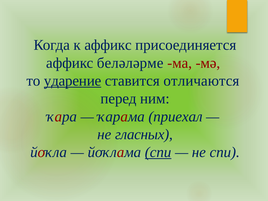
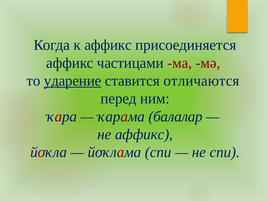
беләләрме: беләләрме -> частицами
приехал: приехал -> балалар
не гласных: гласных -> аффикс
спи at (158, 152) underline: present -> none
